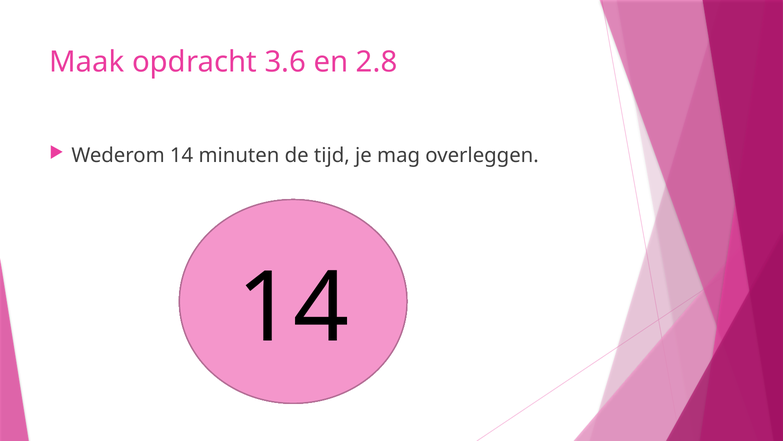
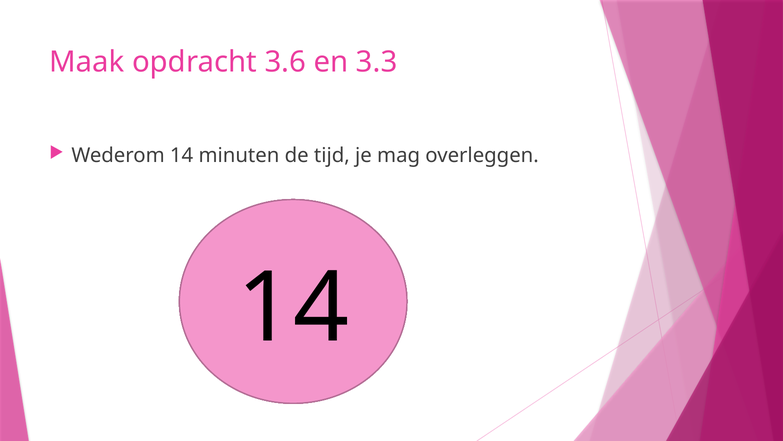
2.8: 2.8 -> 3.3
